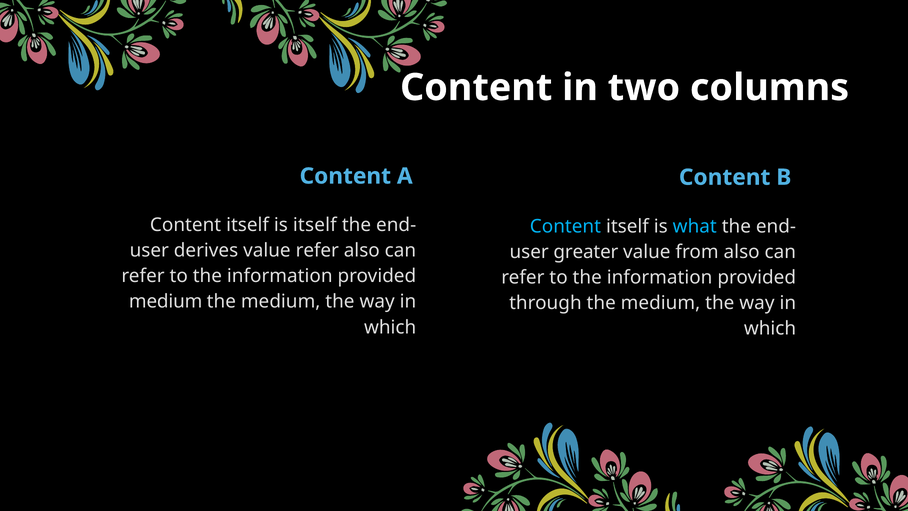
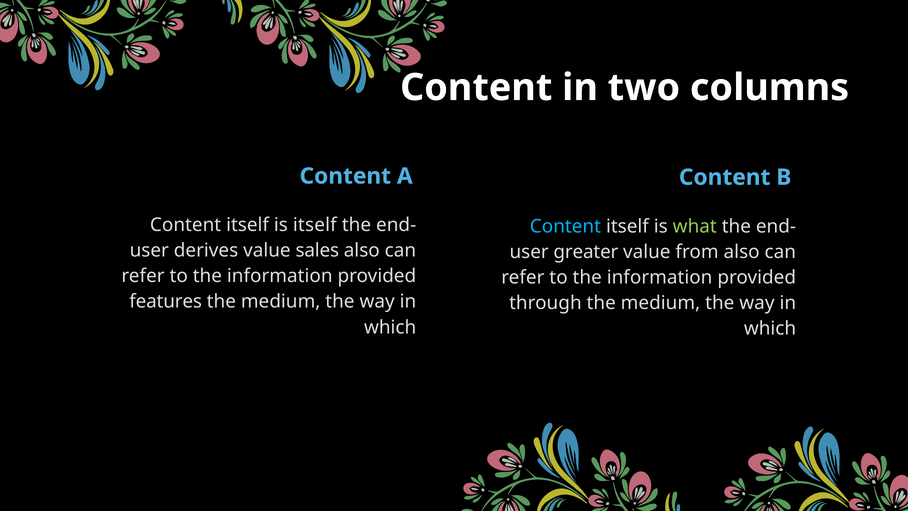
what colour: light blue -> light green
value refer: refer -> sales
medium at (166, 302): medium -> features
